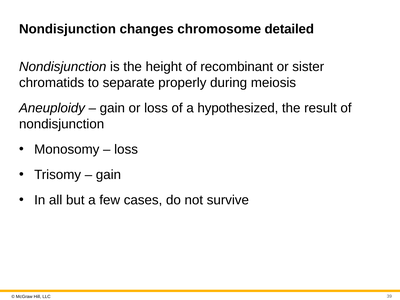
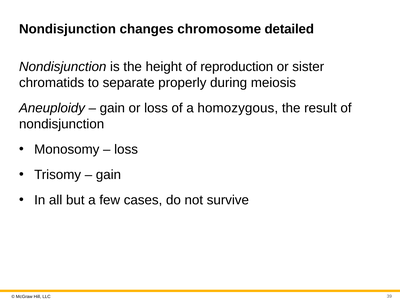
recombinant: recombinant -> reproduction
hypothesized: hypothesized -> homozygous
